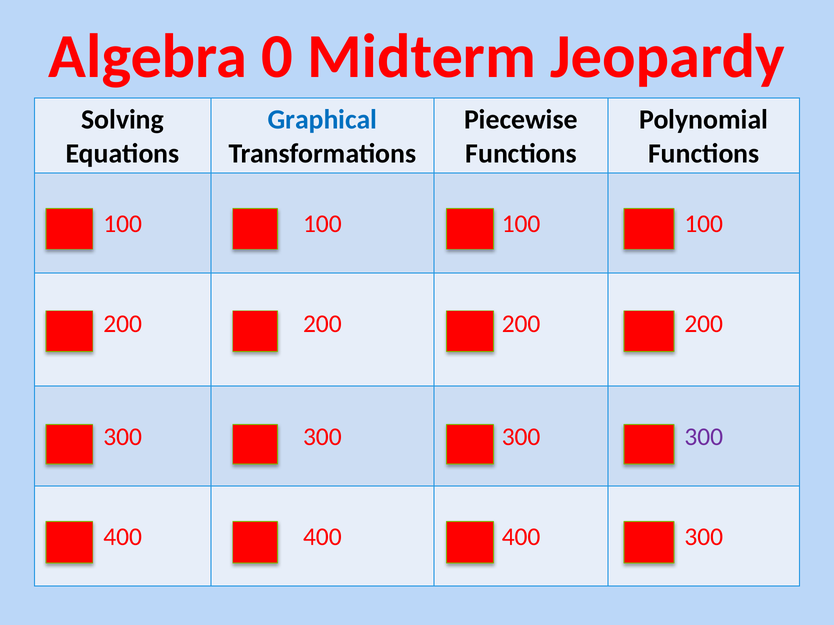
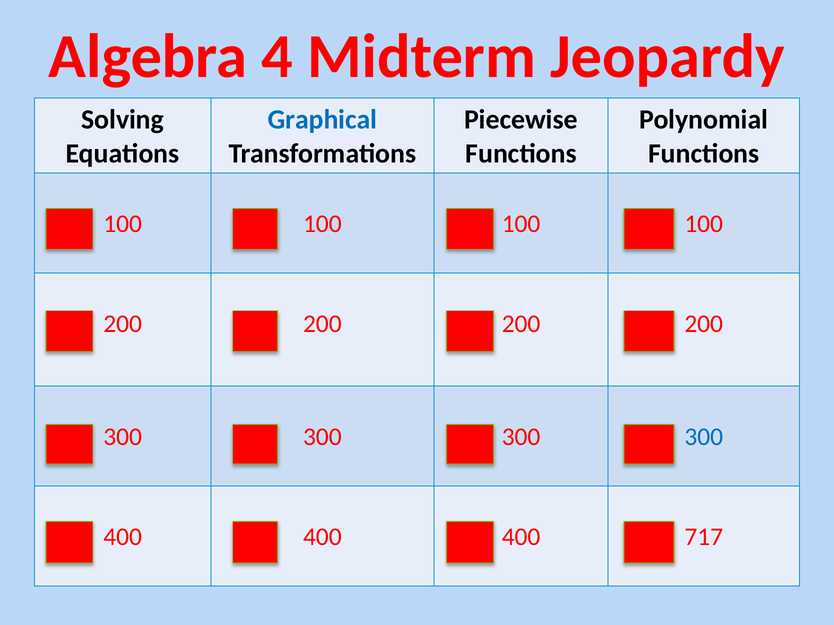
0: 0 -> 4
300 at (704, 437) colour: purple -> blue
400 300: 300 -> 717
